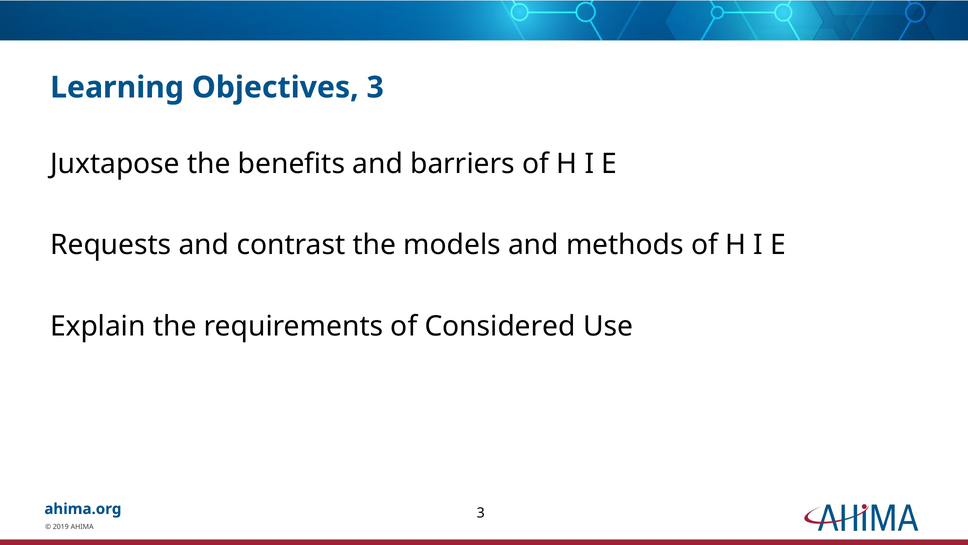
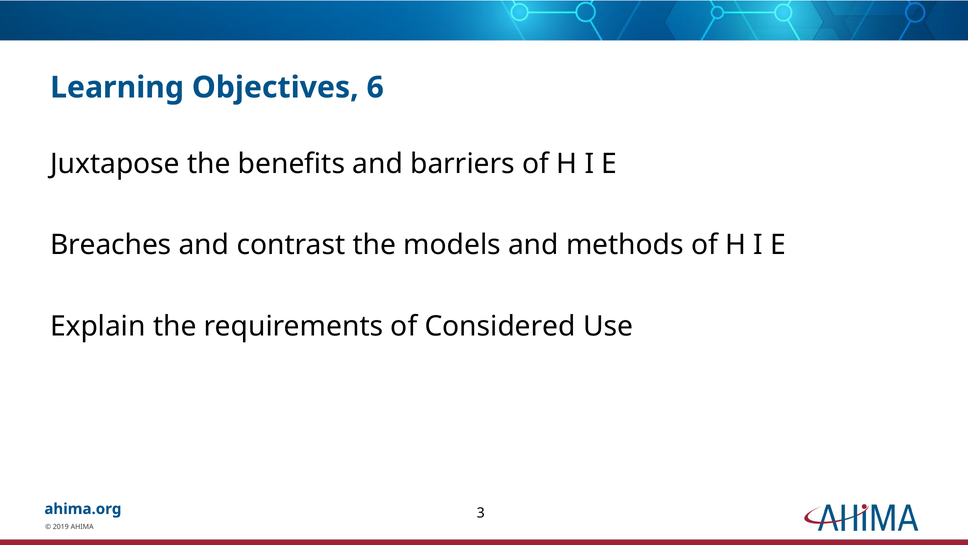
Objectives 3: 3 -> 6
Requests: Requests -> Breaches
